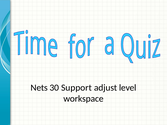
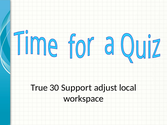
Nets: Nets -> True
level: level -> local
